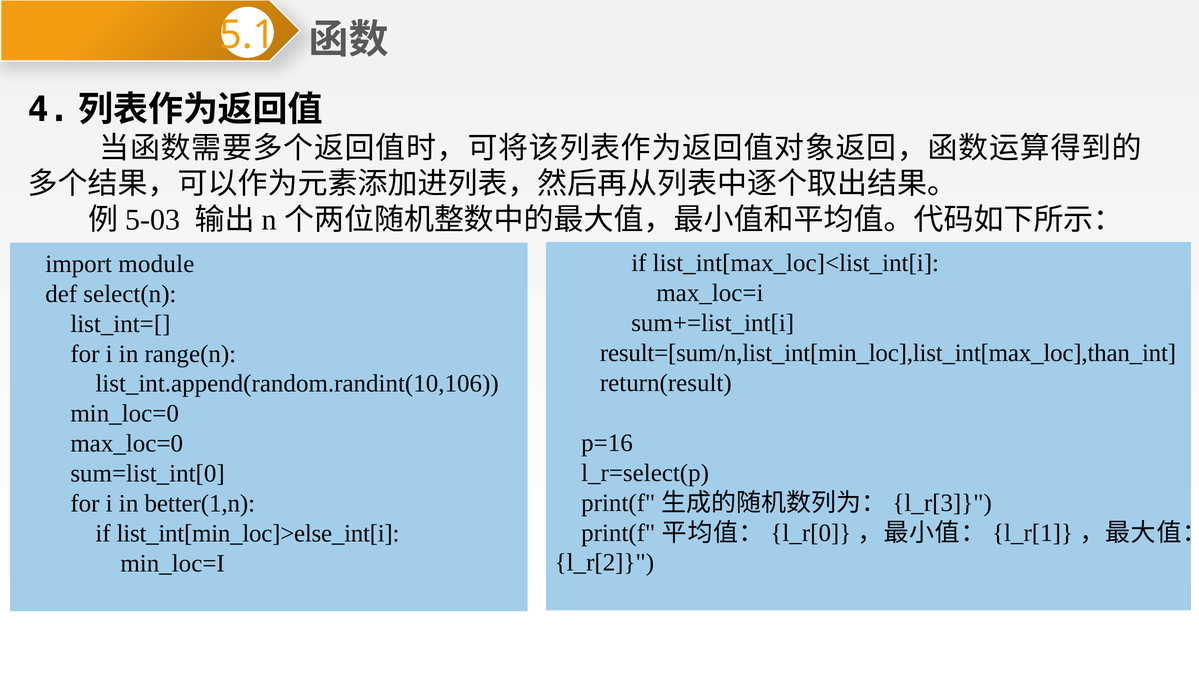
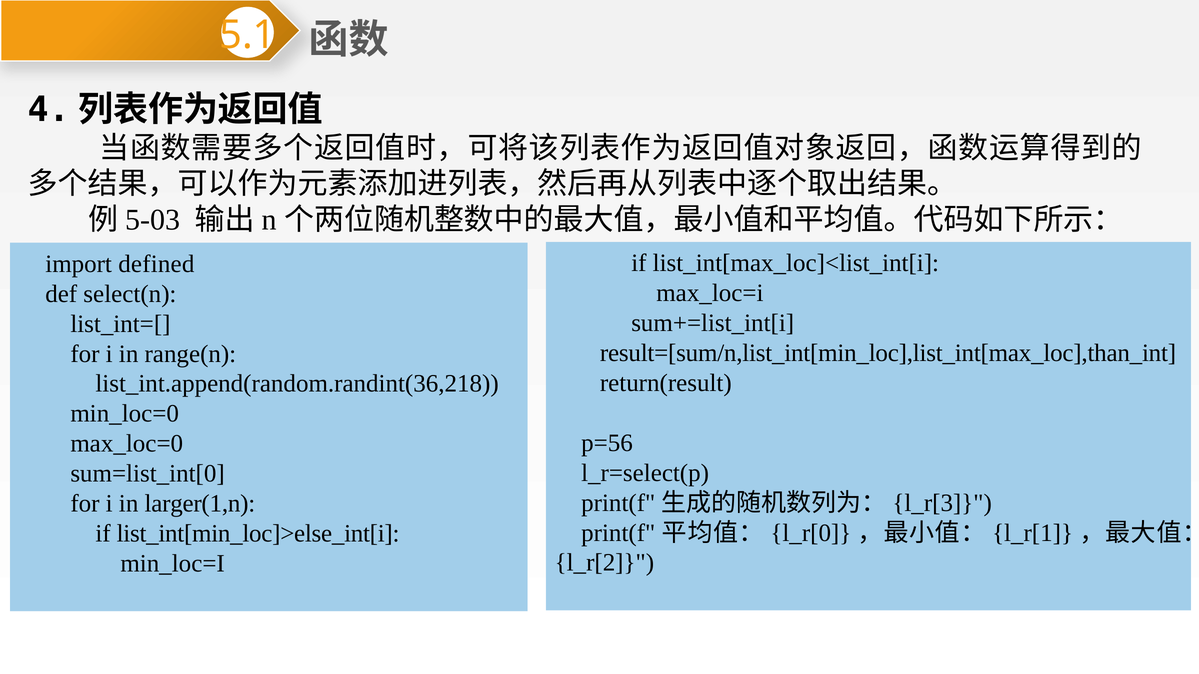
module: module -> defined
list_int.append(random.randint(10,106: list_int.append(random.randint(10,106 -> list_int.append(random.randint(36,218
p=16: p=16 -> p=56
better(1,n: better(1,n -> larger(1,n
